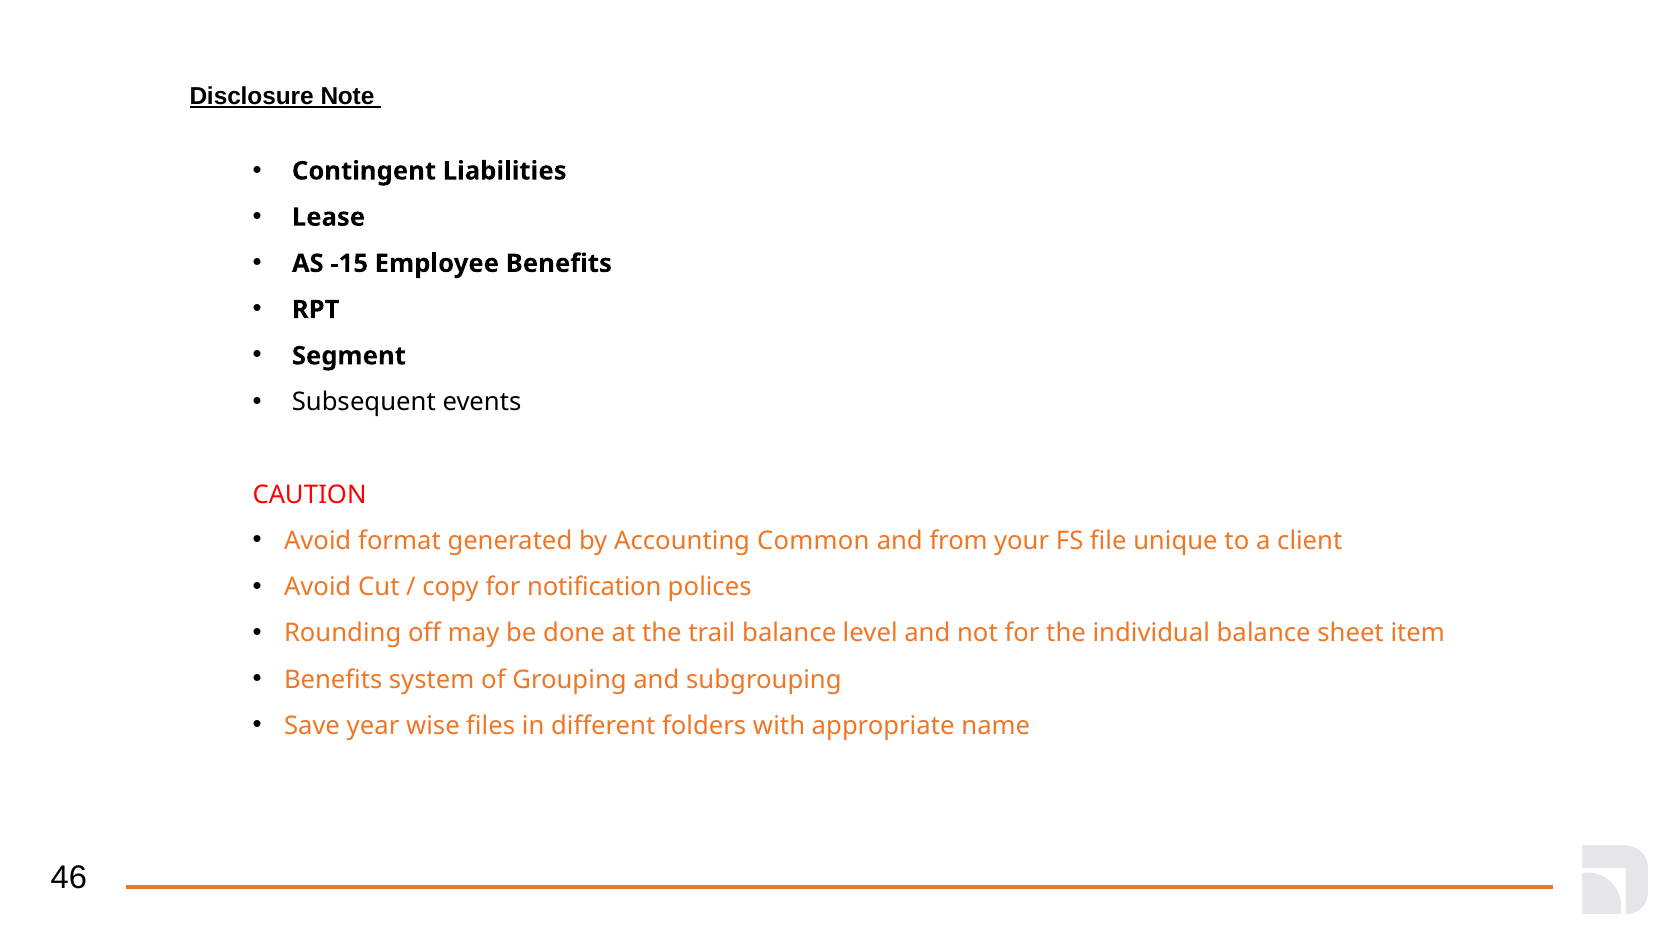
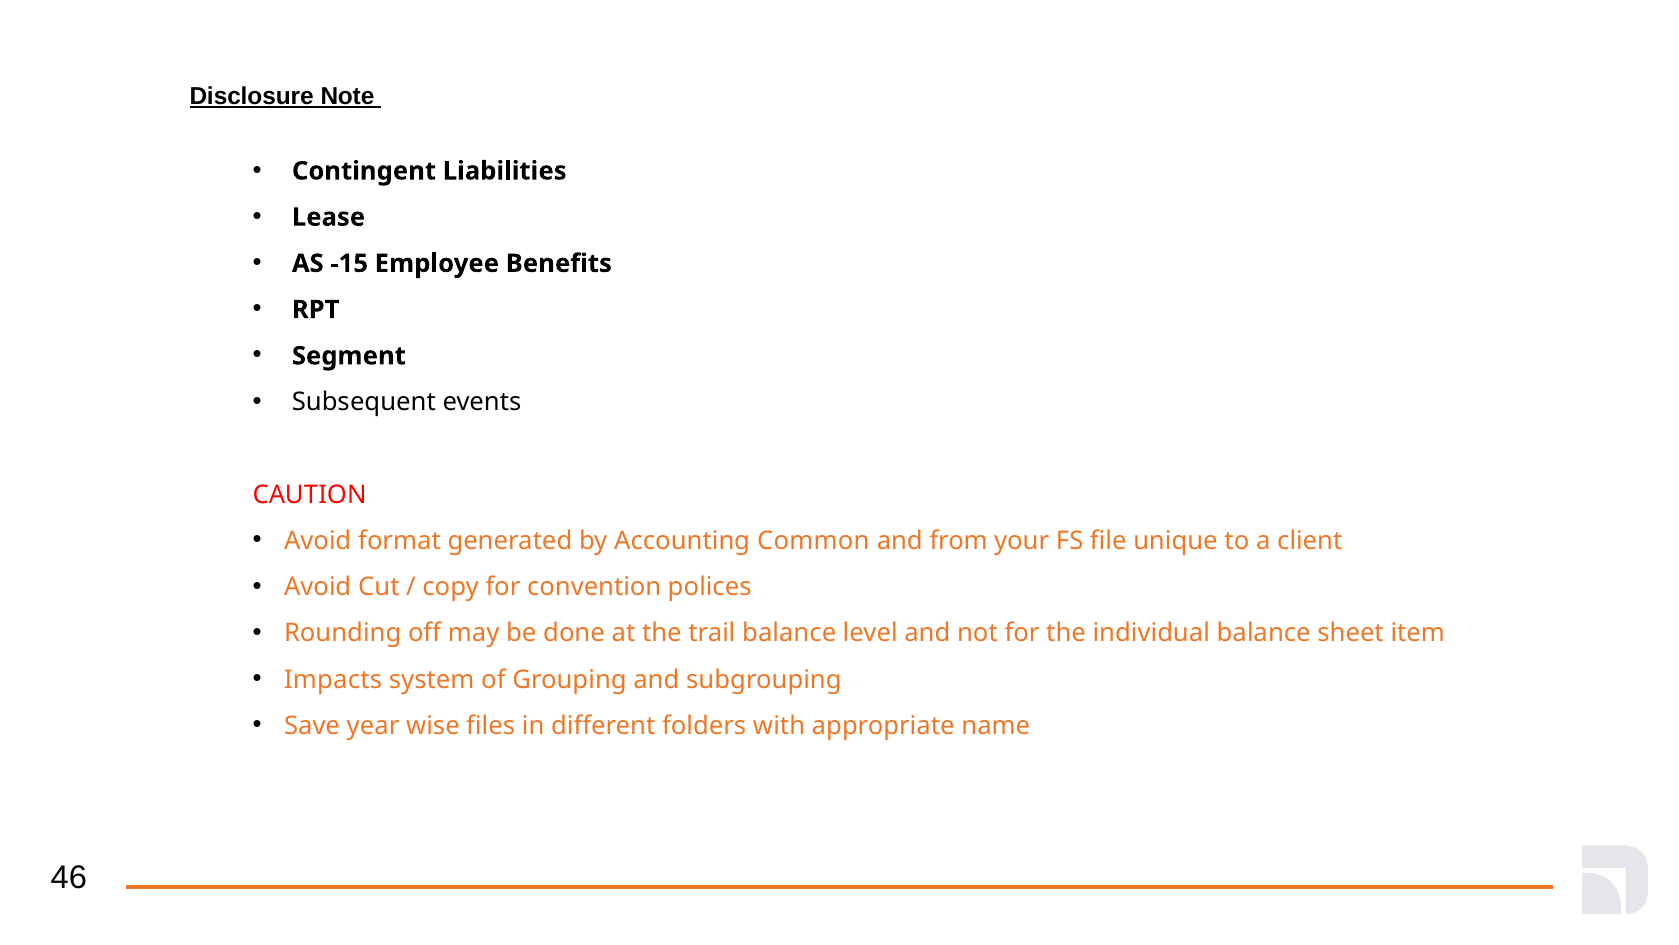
notification: notification -> convention
Benefits at (333, 679): Benefits -> Impacts
